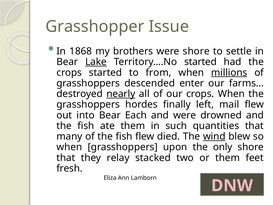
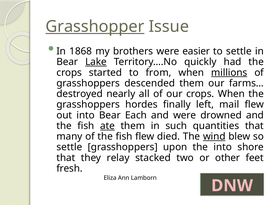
Grasshopper underline: none -> present
were shore: shore -> easier
Territory….No started: started -> quickly
descended enter: enter -> them
nearly underline: present -> none
ate underline: none -> present
when at (69, 147): when -> settle
the only: only -> into
or them: them -> other
